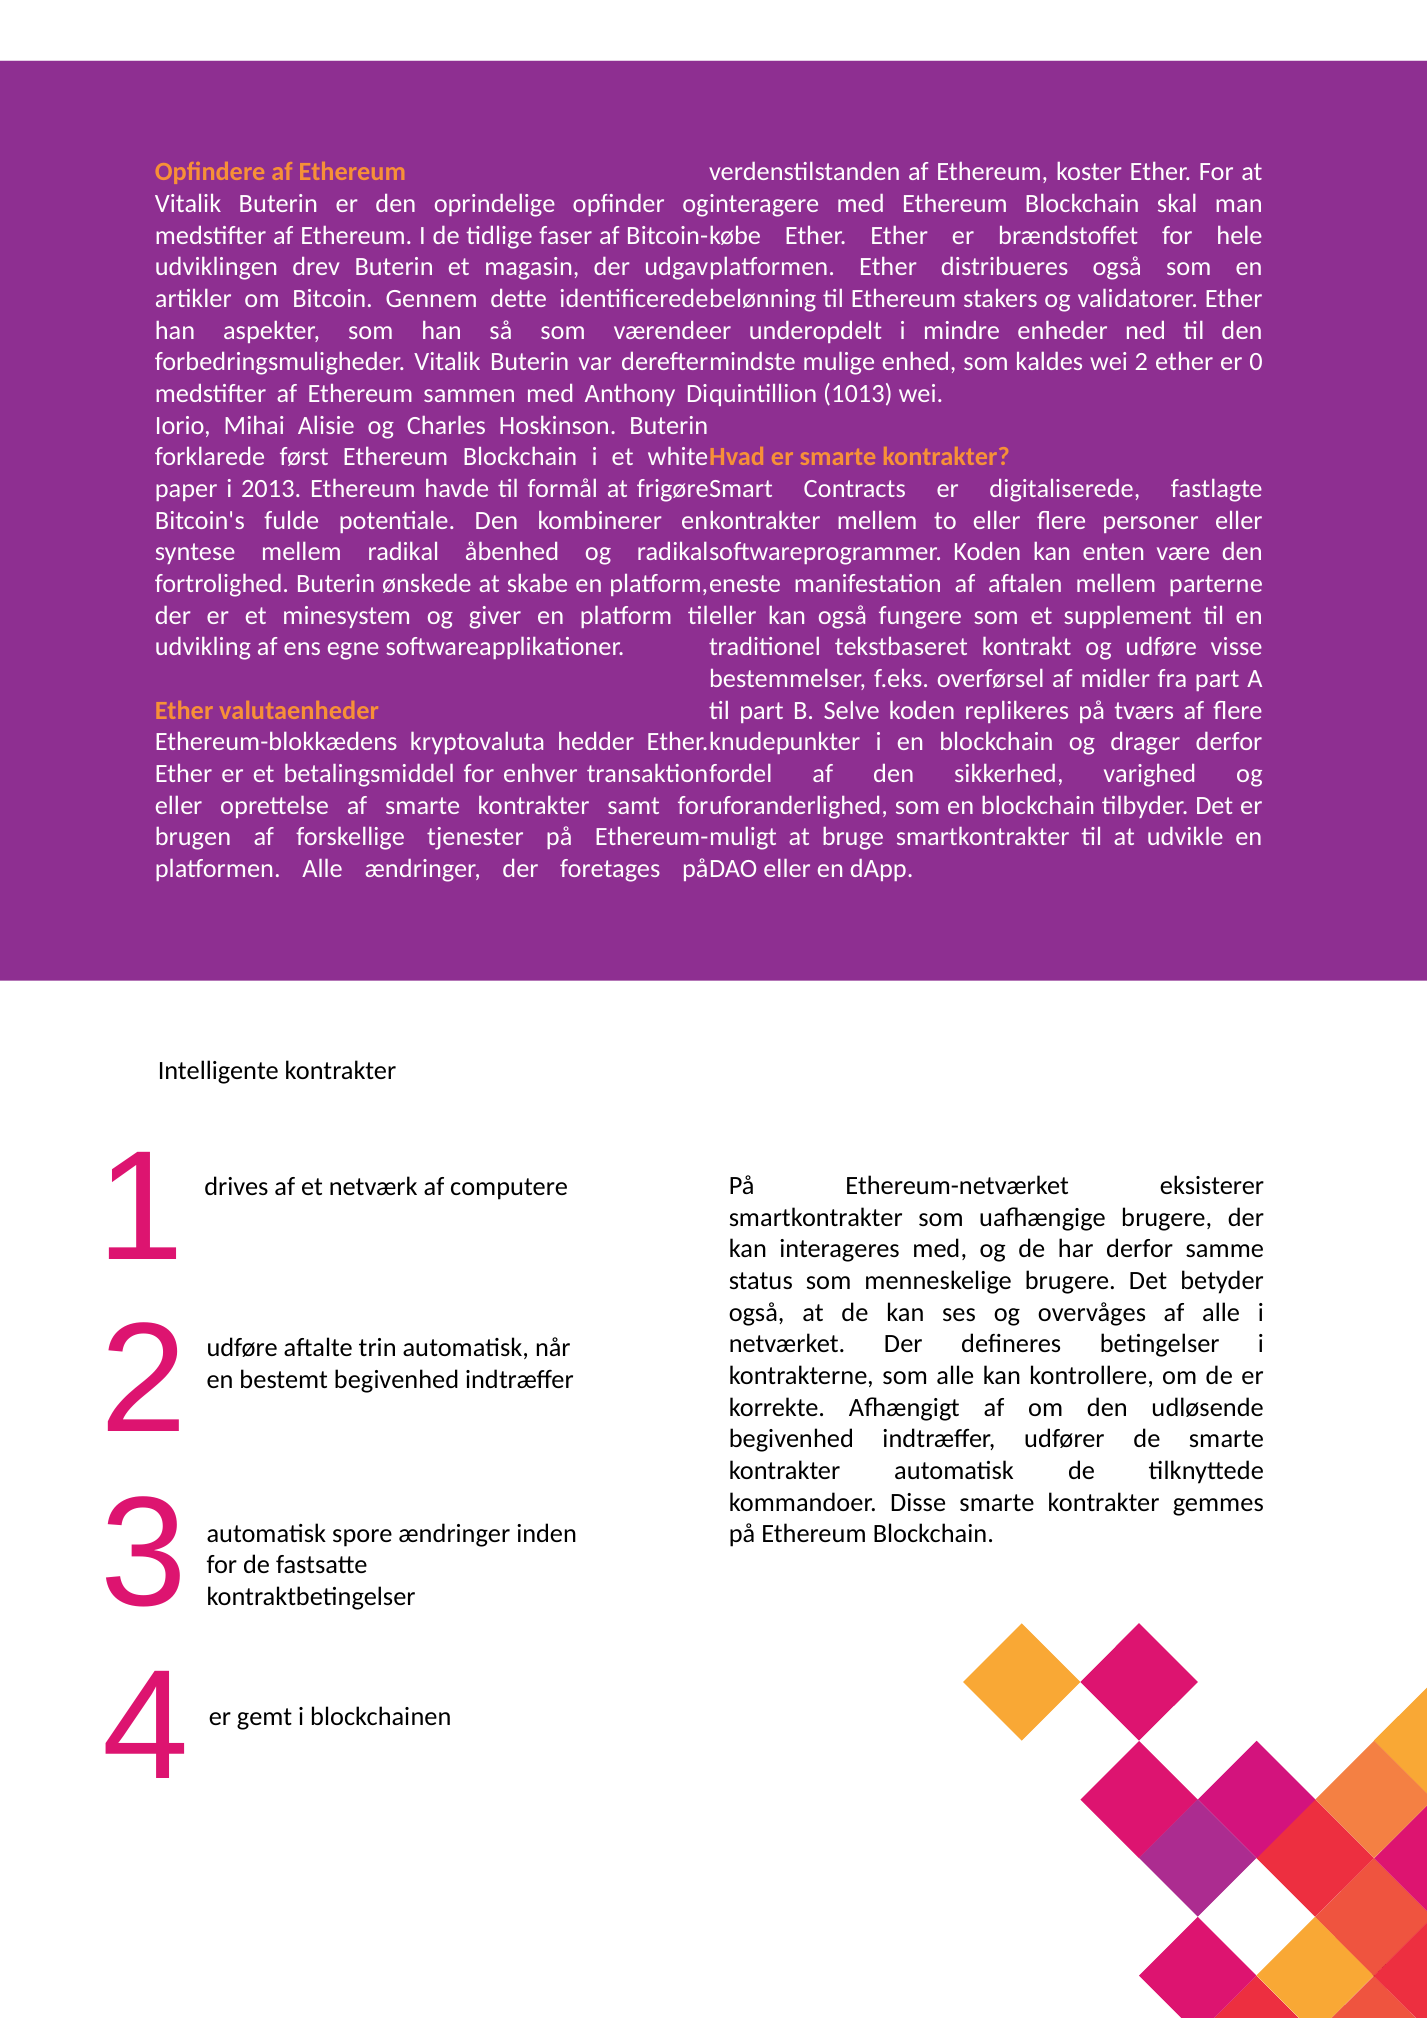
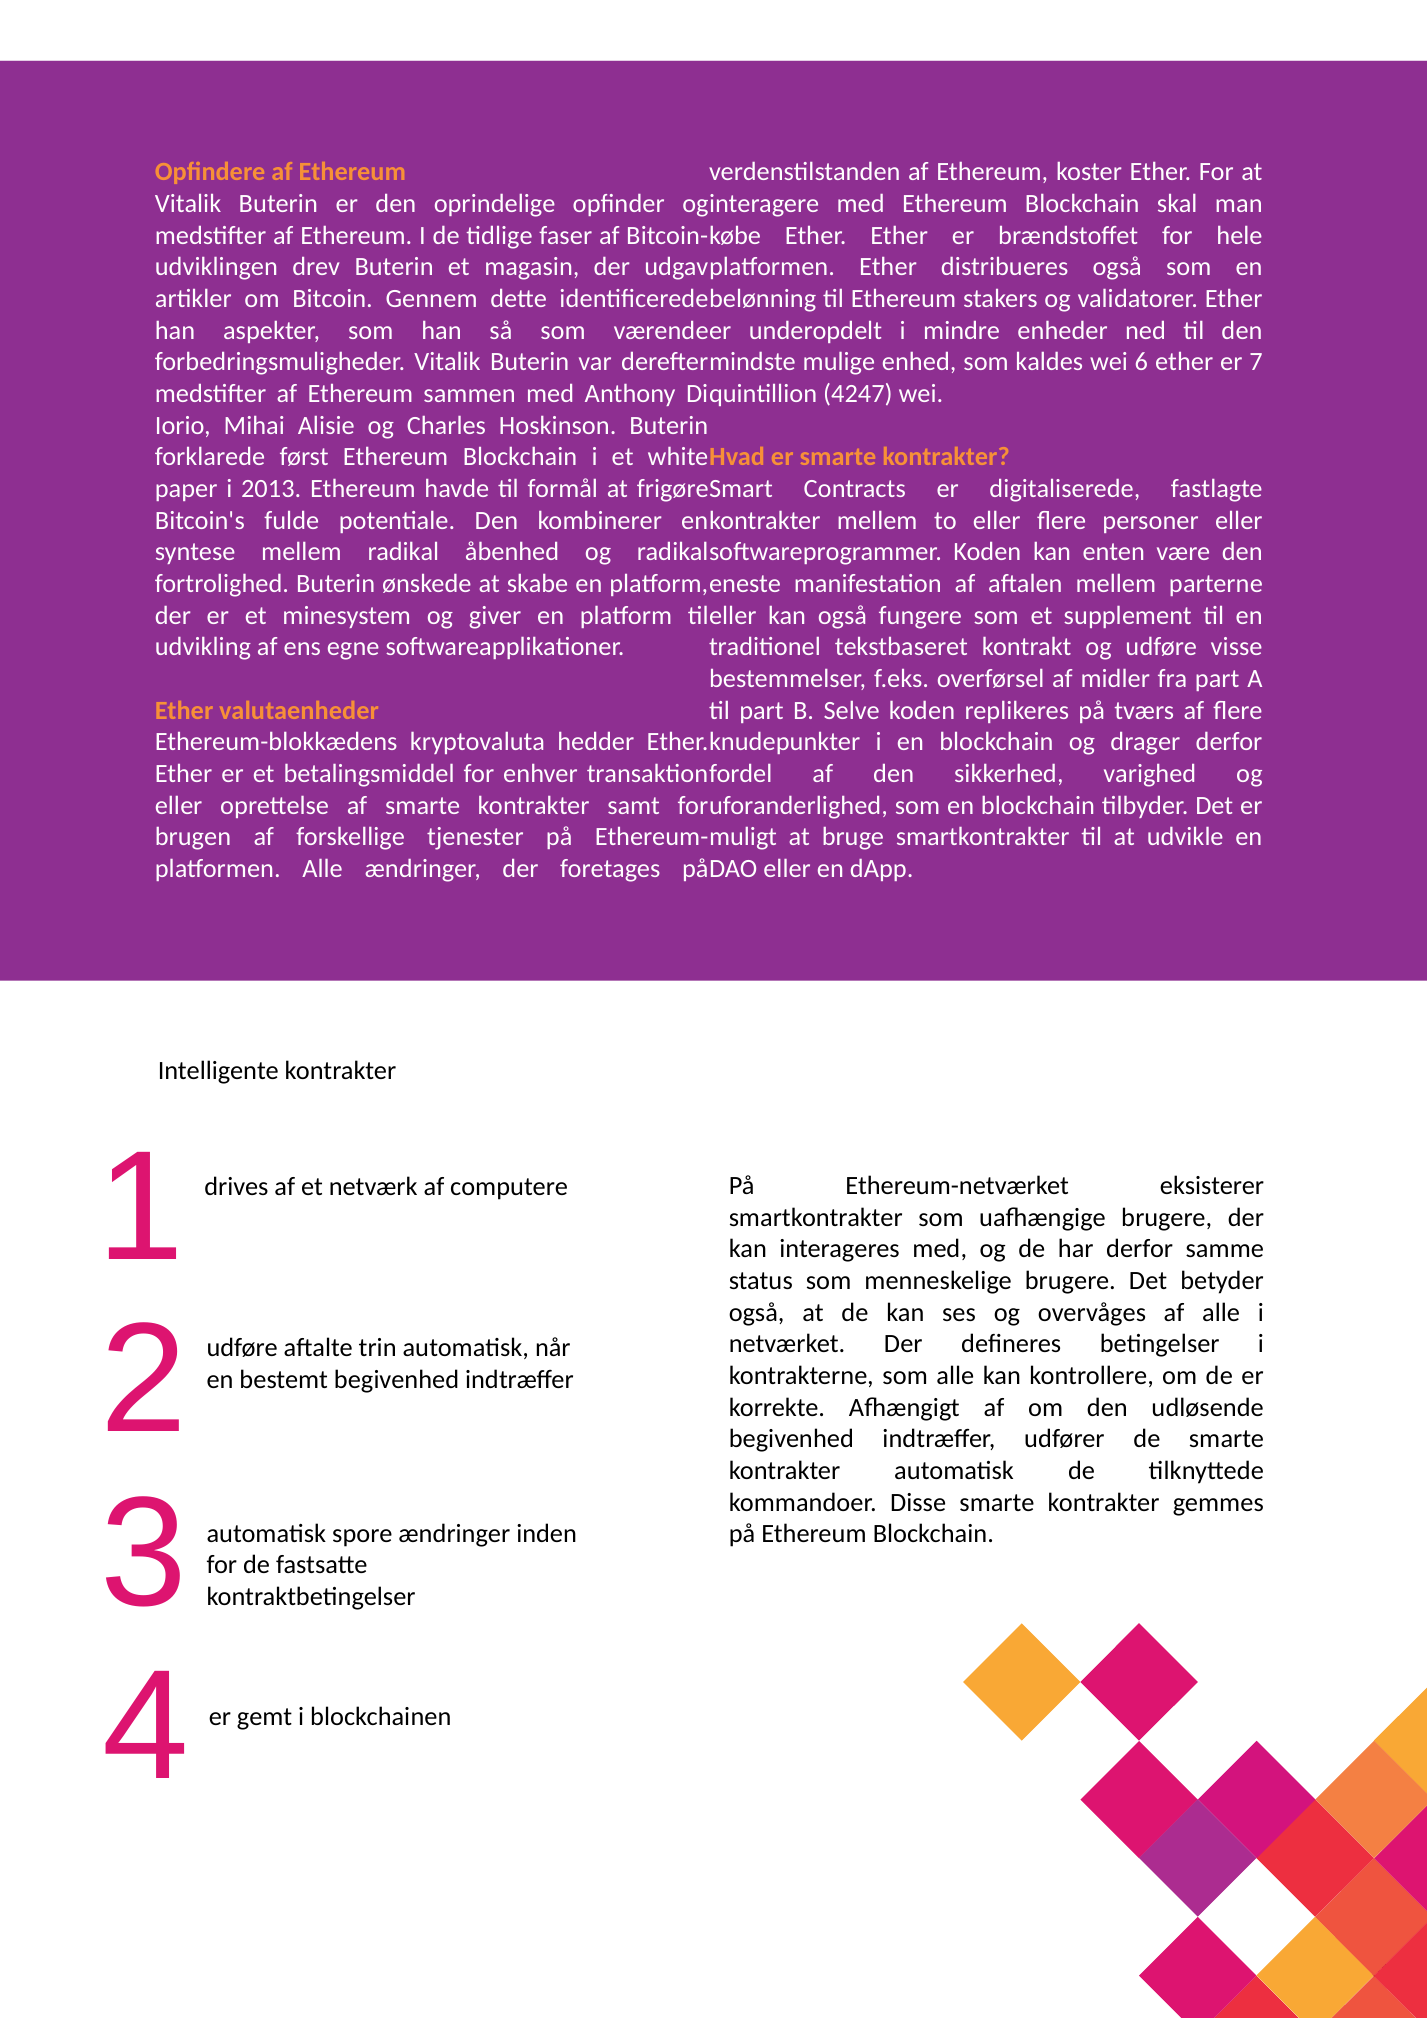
wei 2: 2 -> 6
0: 0 -> 7
1013: 1013 -> 4247
